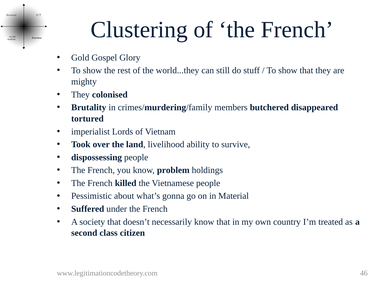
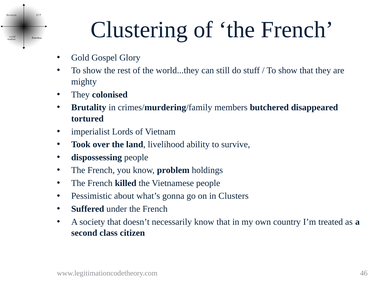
Material: Material -> Clusters
